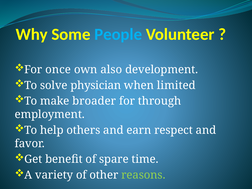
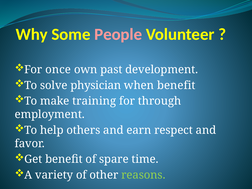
People colour: light blue -> pink
also: also -> past
when limited: limited -> benefit
broader: broader -> training
